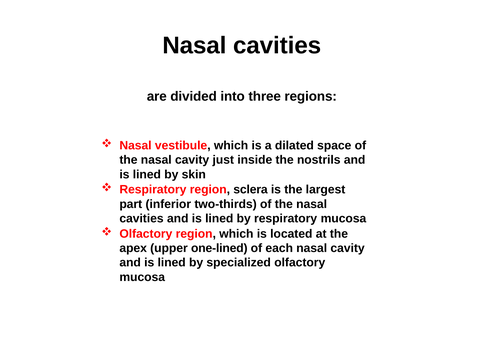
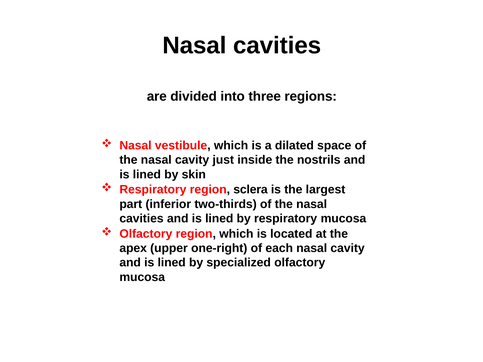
one-lined: one-lined -> one-right
